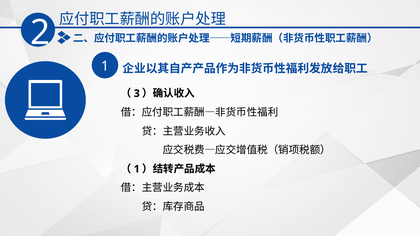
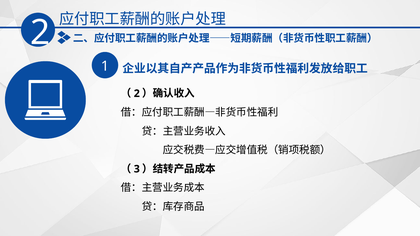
3 at (137, 94): 3 -> 2
1 at (137, 169): 1 -> 3
